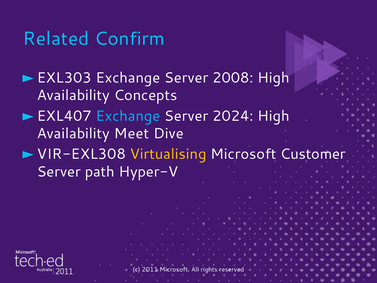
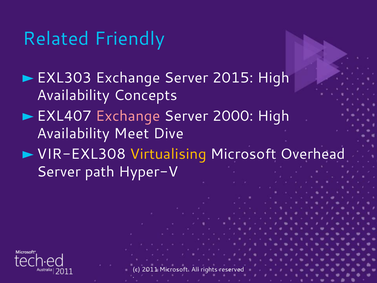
Confirm: Confirm -> Friendly
2008: 2008 -> 2015
Exchange at (128, 116) colour: light blue -> pink
2024: 2024 -> 2000
Customer: Customer -> Overhead
